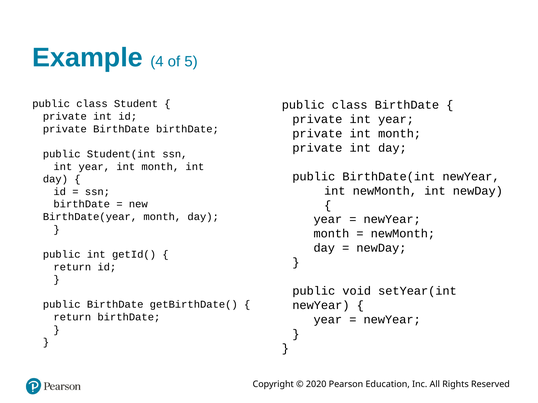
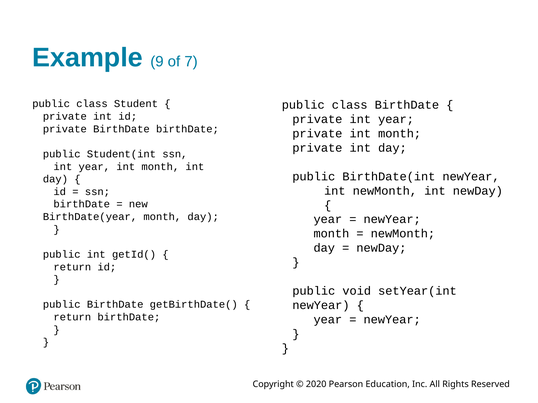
4: 4 -> 9
5: 5 -> 7
